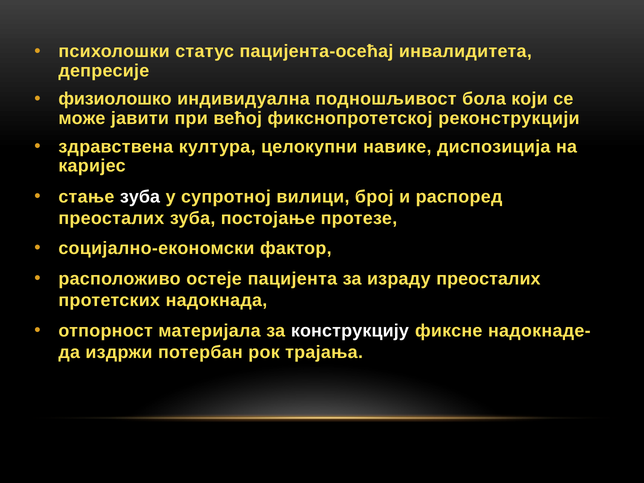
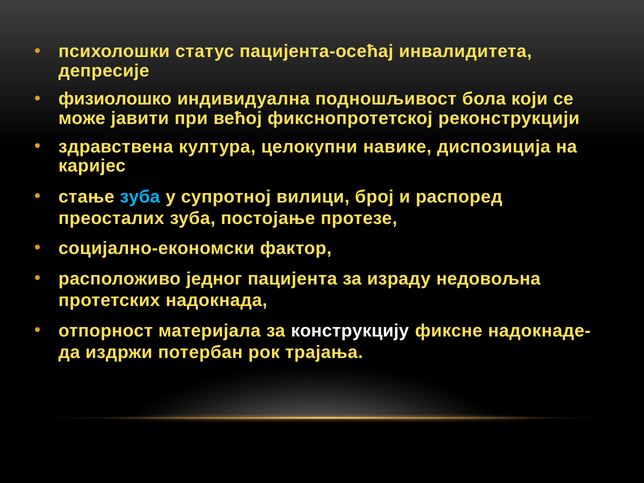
зуба at (140, 197) colour: white -> light blue
остеје: остеје -> једног
израду преосталих: преосталих -> недовољна
